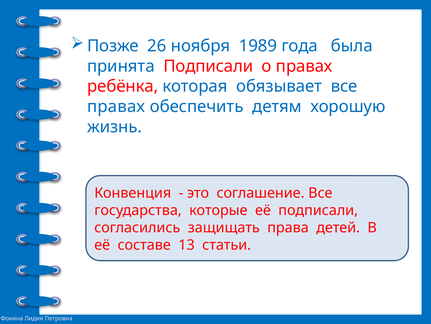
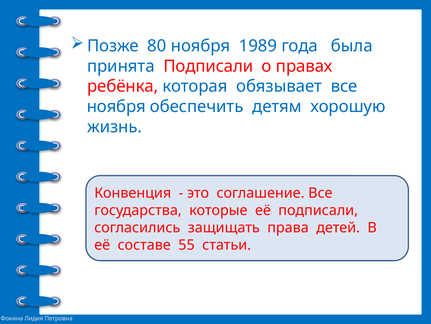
26: 26 -> 80
правах at (116, 106): правах -> ноября
13: 13 -> 55
